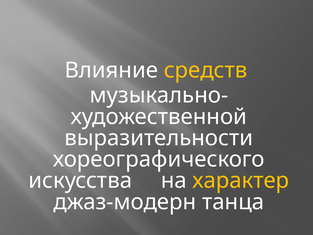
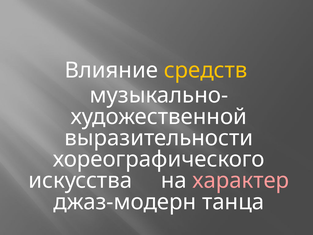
характер colour: yellow -> pink
